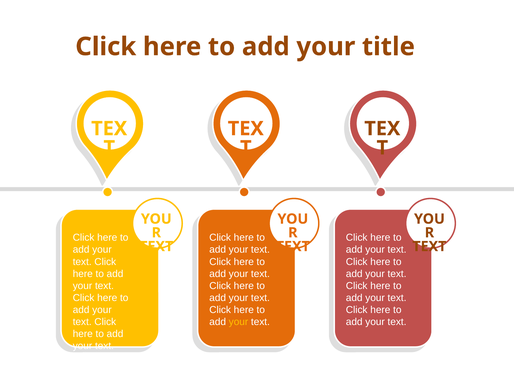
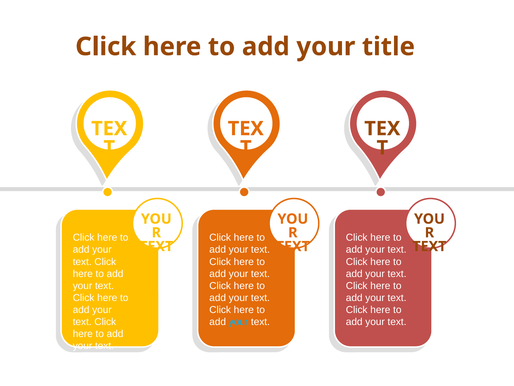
your at (238, 321) colour: yellow -> light blue
